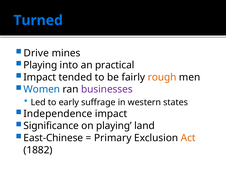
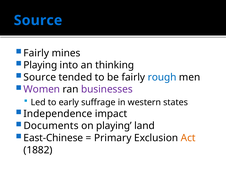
Turned at (38, 20): Turned -> Source
Drive at (36, 53): Drive -> Fairly
practical: practical -> thinking
Impact at (40, 77): Impact -> Source
rough colour: orange -> blue
Women colour: blue -> purple
Significance: Significance -> Documents
